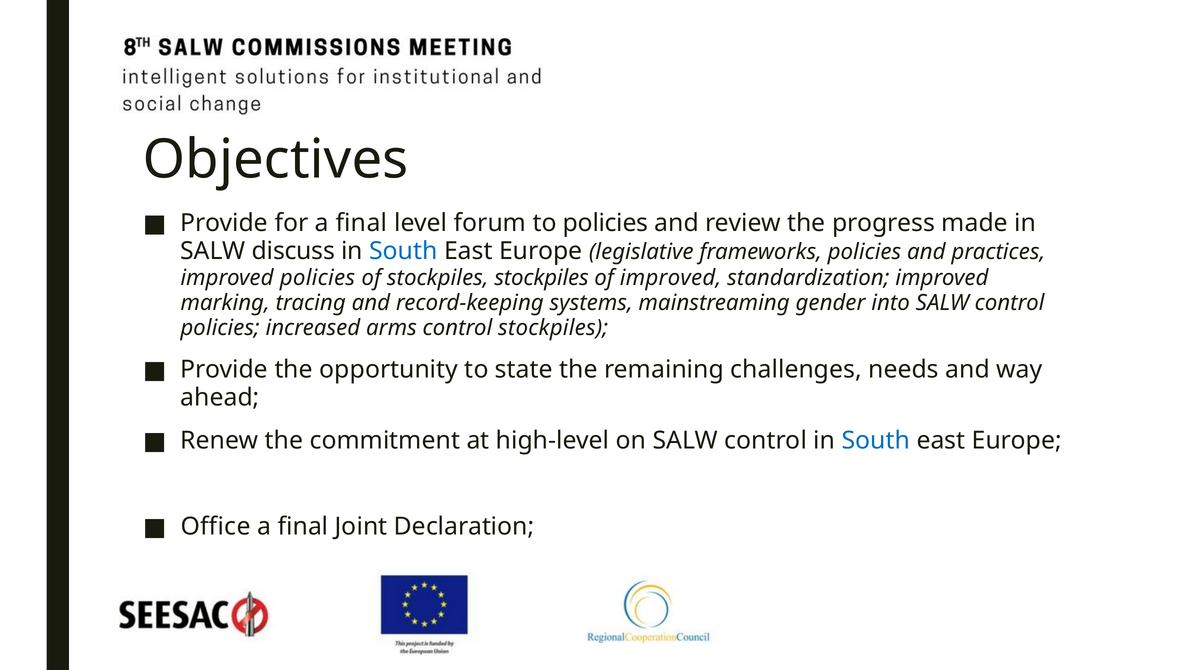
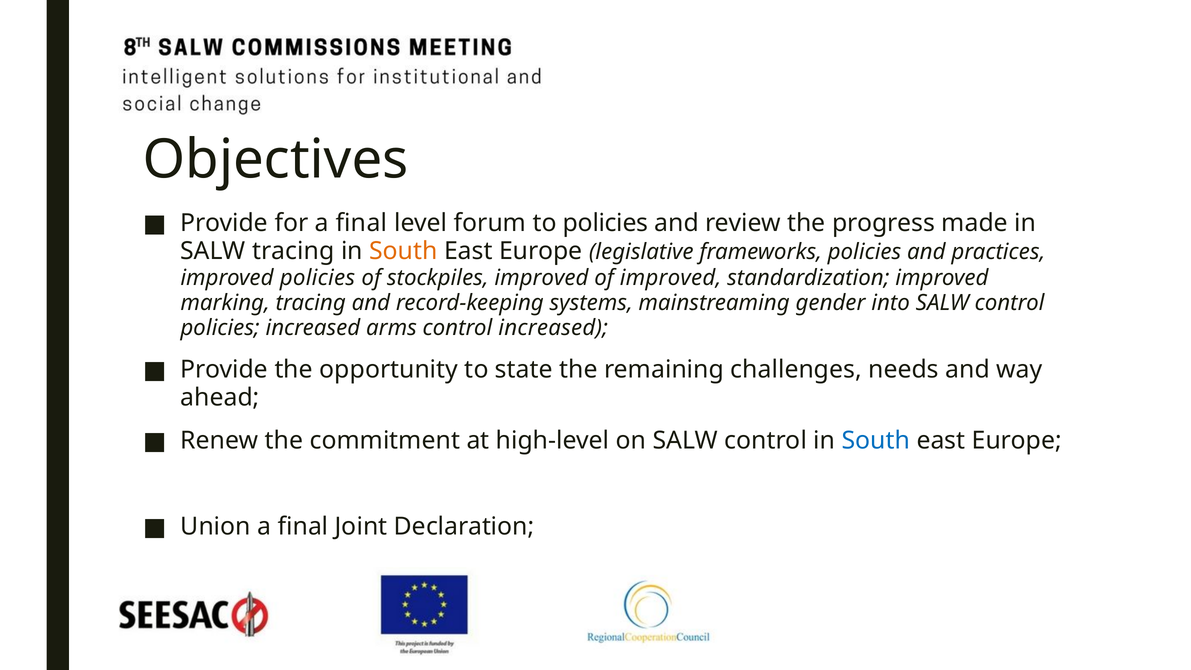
SALW discuss: discuss -> tracing
South at (403, 251) colour: blue -> orange
stockpiles stockpiles: stockpiles -> improved
control stockpiles: stockpiles -> increased
Office: Office -> Union
